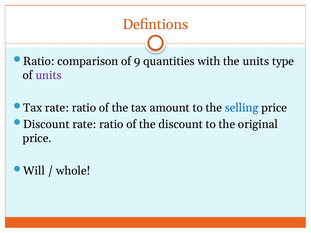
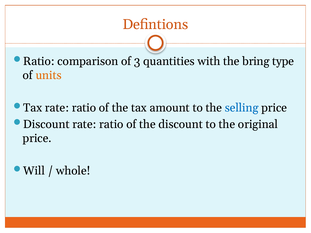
9: 9 -> 3
the units: units -> bring
units at (49, 75) colour: purple -> orange
